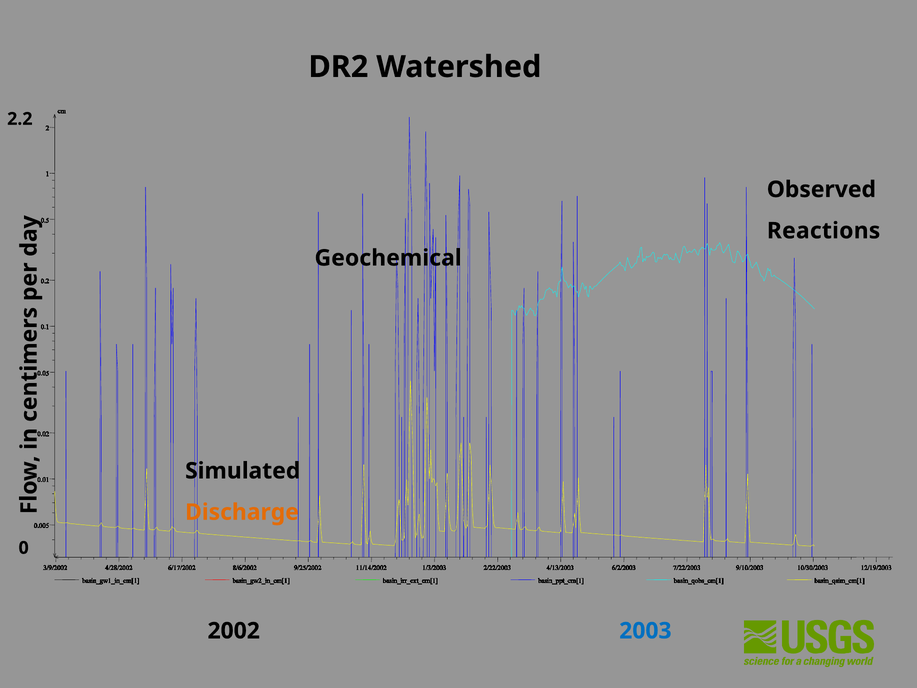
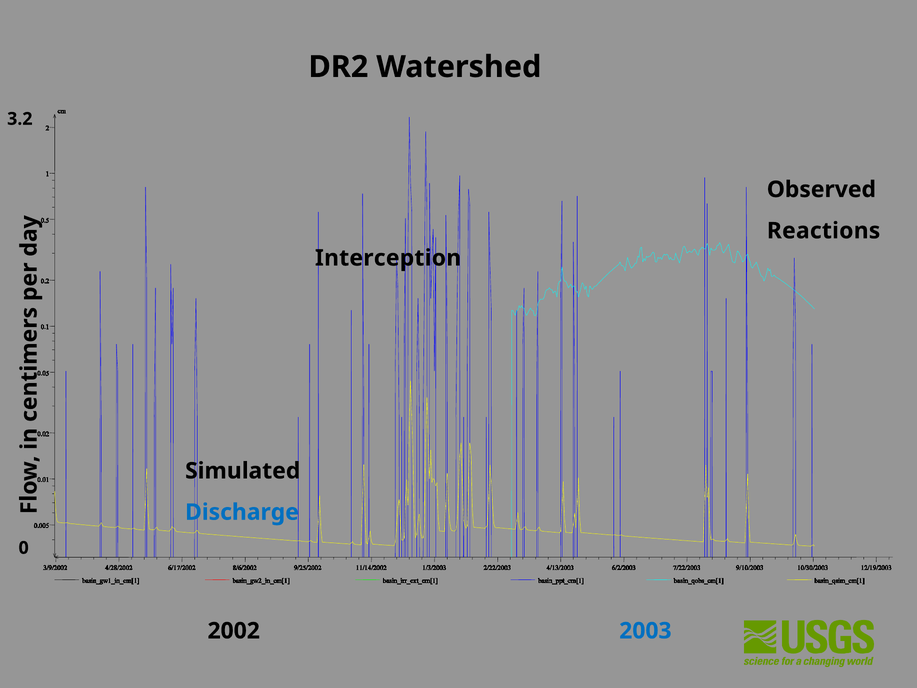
2.2: 2.2 -> 3.2
Geochemical: Geochemical -> Interception
Discharge colour: orange -> blue
